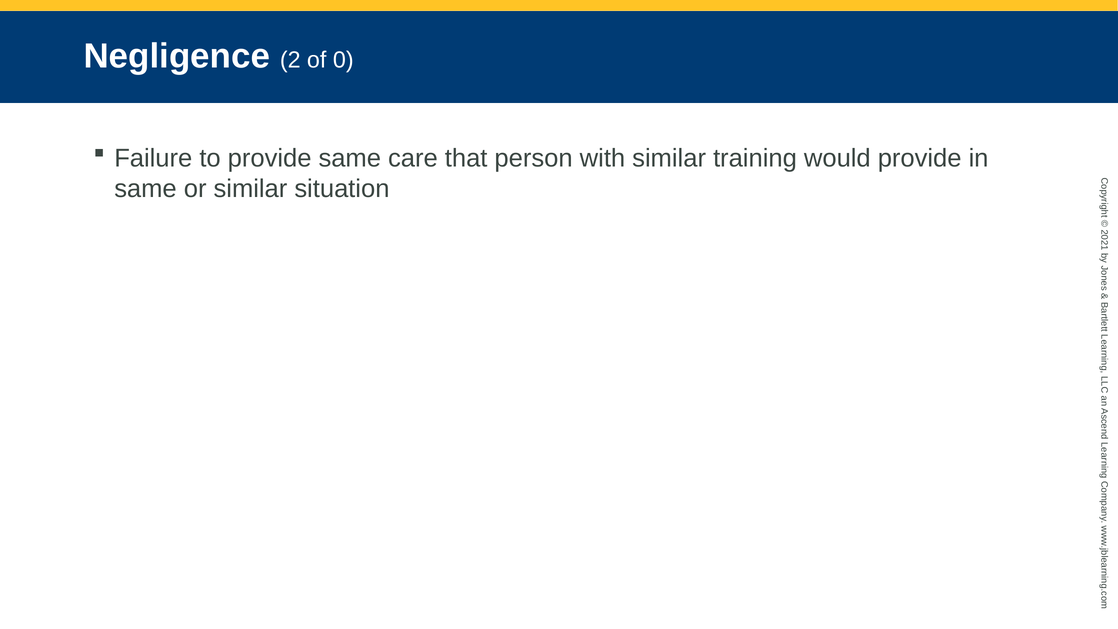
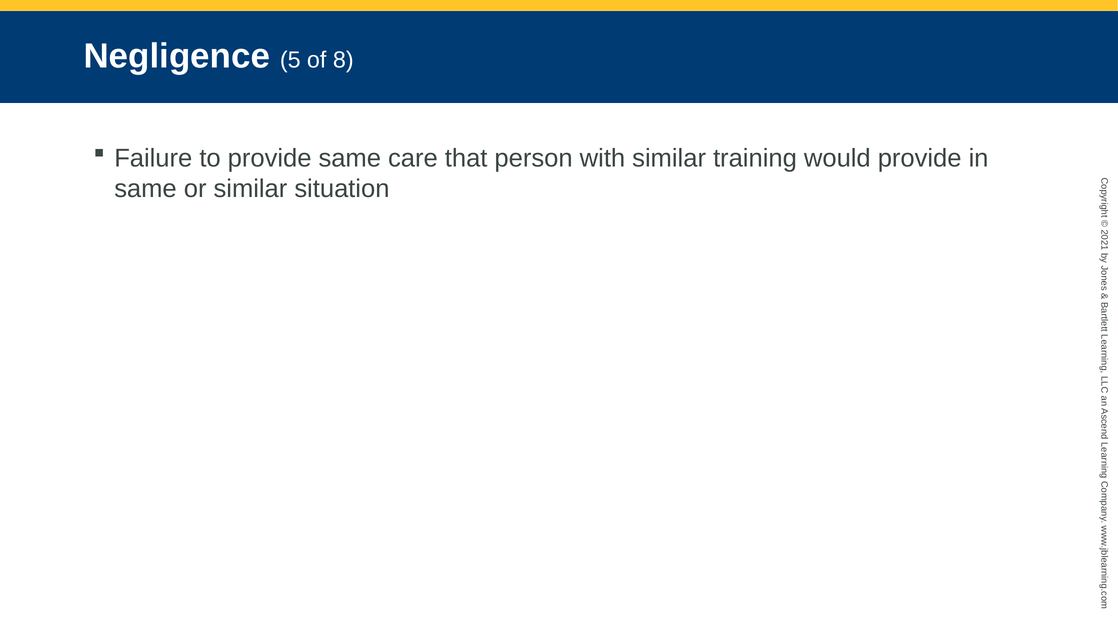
Negligence 2: 2 -> 5
of 0: 0 -> 8
